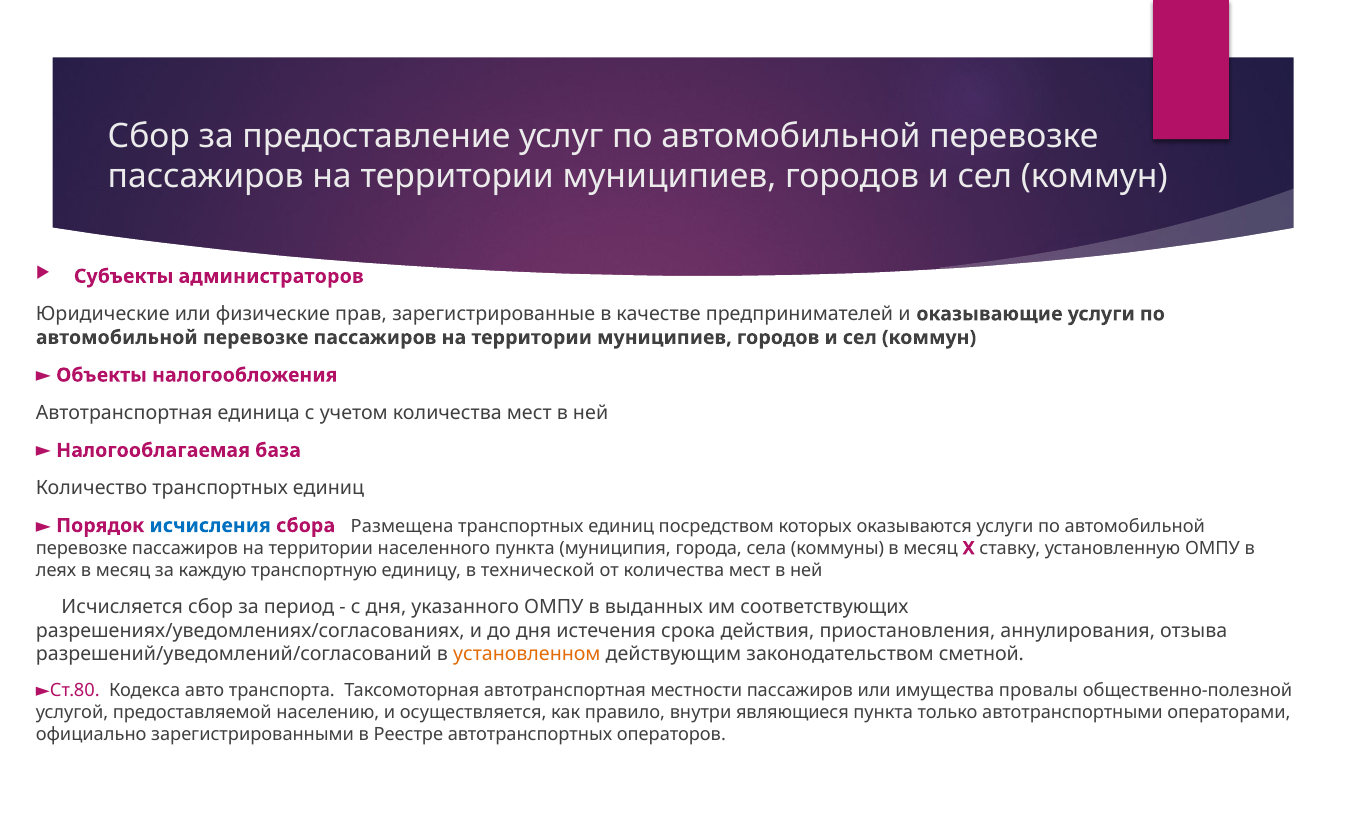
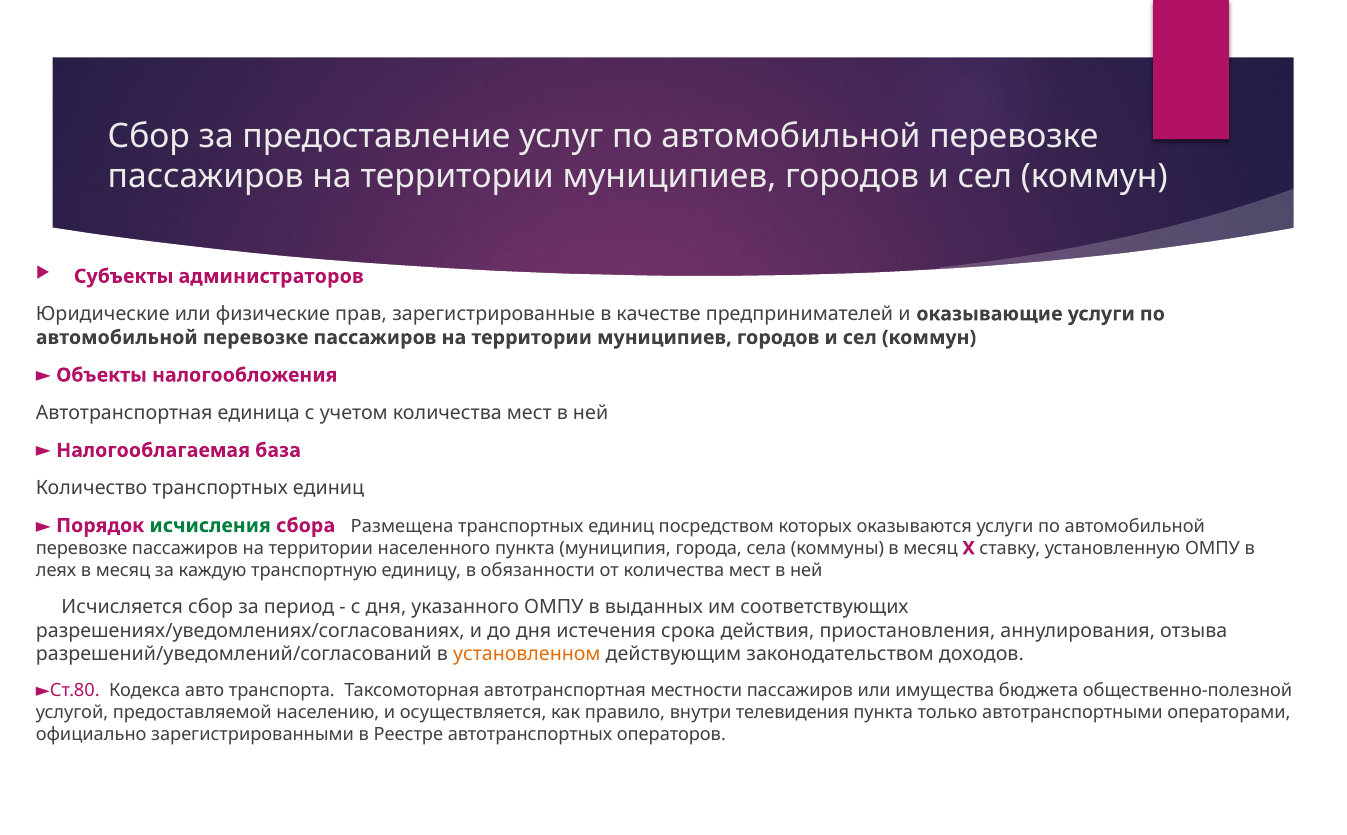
исчисления colour: blue -> green
технической: технической -> обязанности
сметной: сметной -> доходов
провалы: провалы -> бюджета
являющиеся: являющиеся -> телевидения
